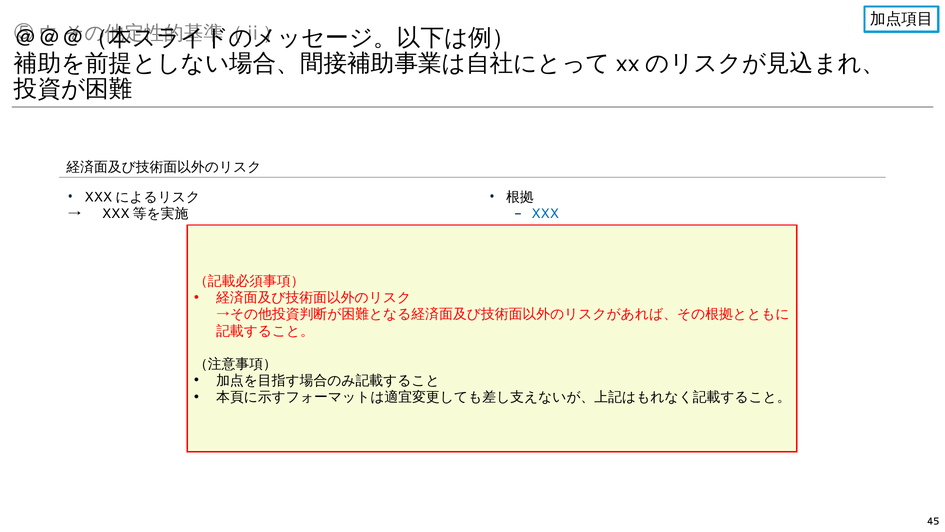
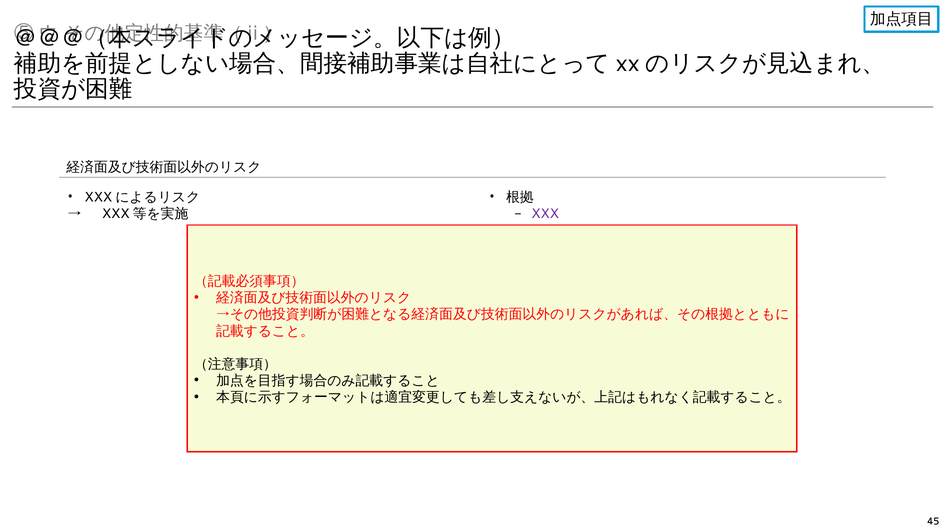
XXX colour: blue -> purple
